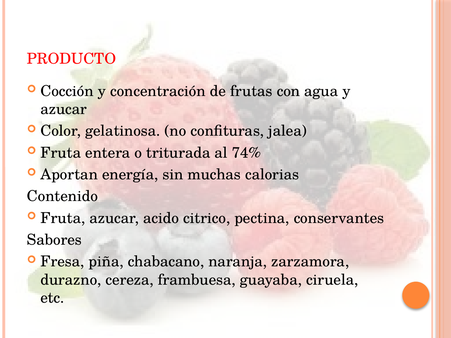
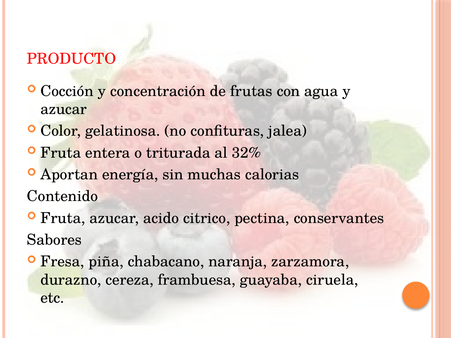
74%: 74% -> 32%
